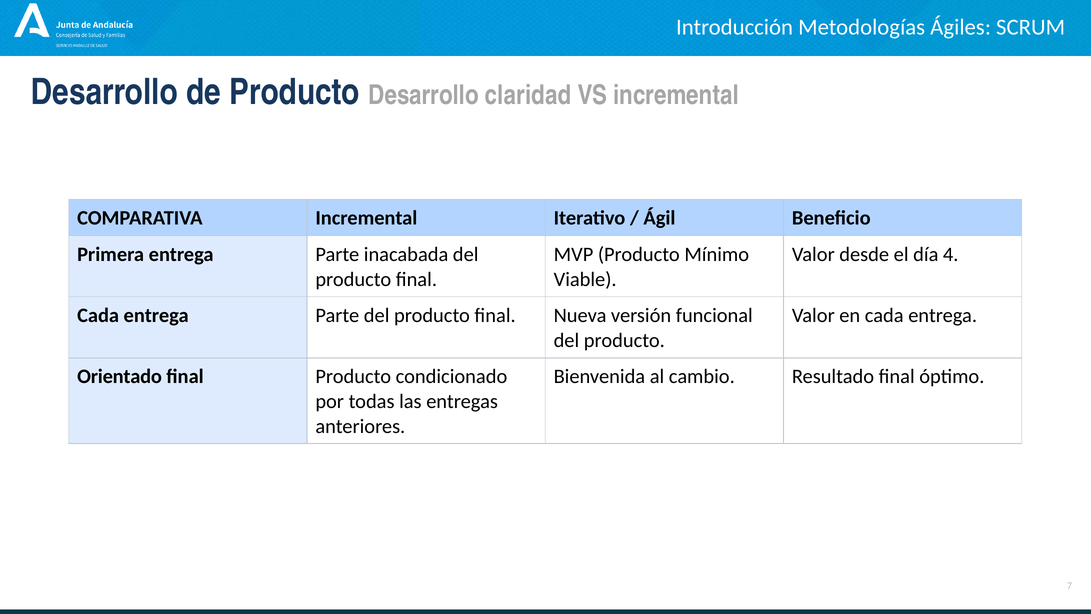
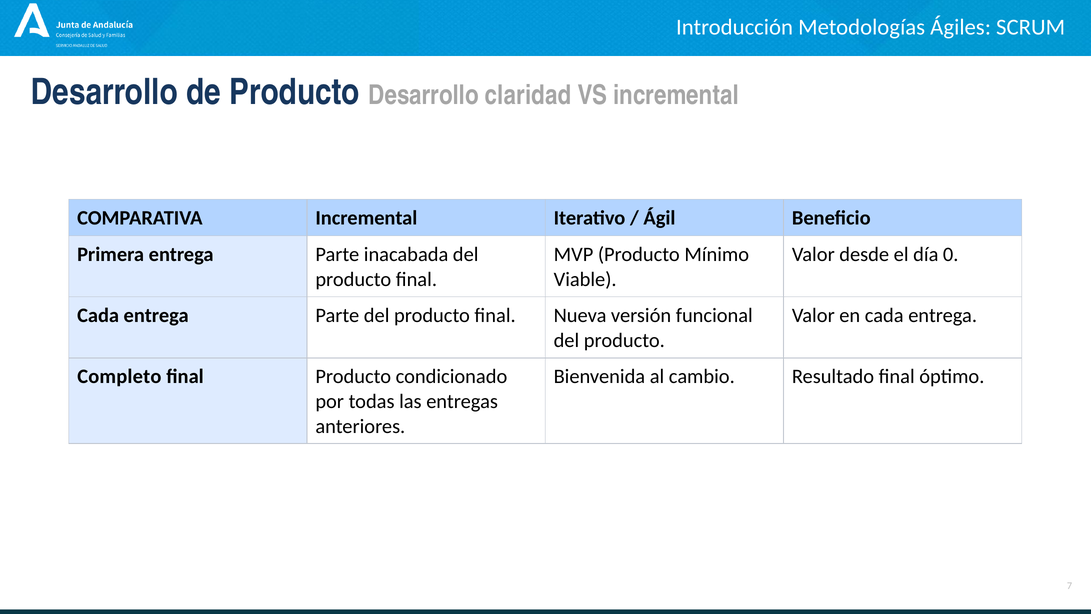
4: 4 -> 0
Orientado: Orientado -> Completo
